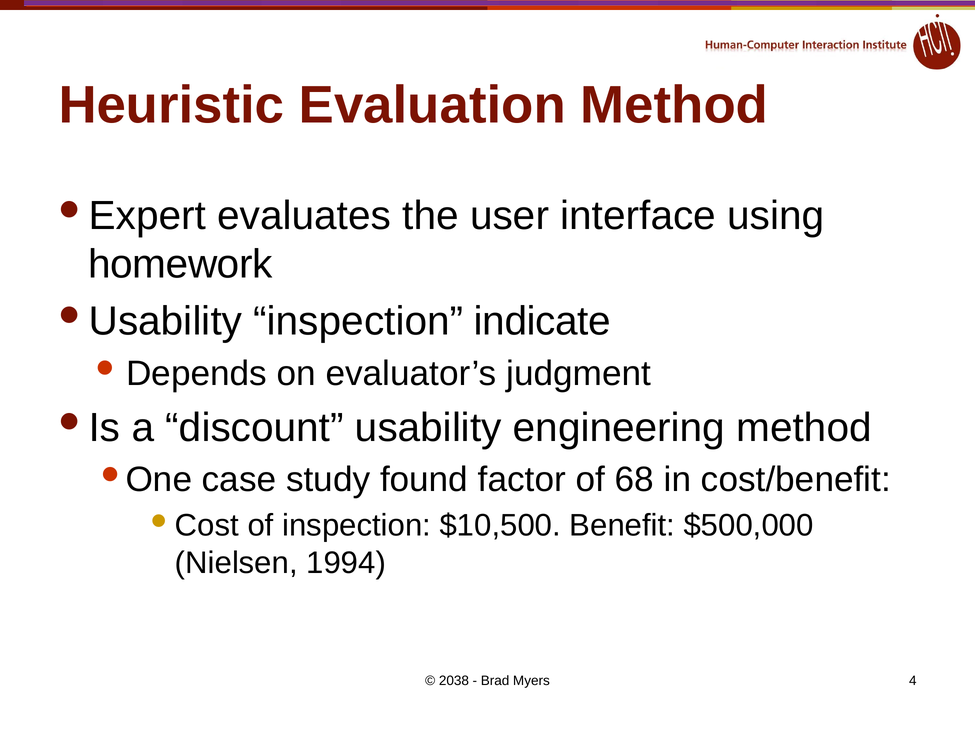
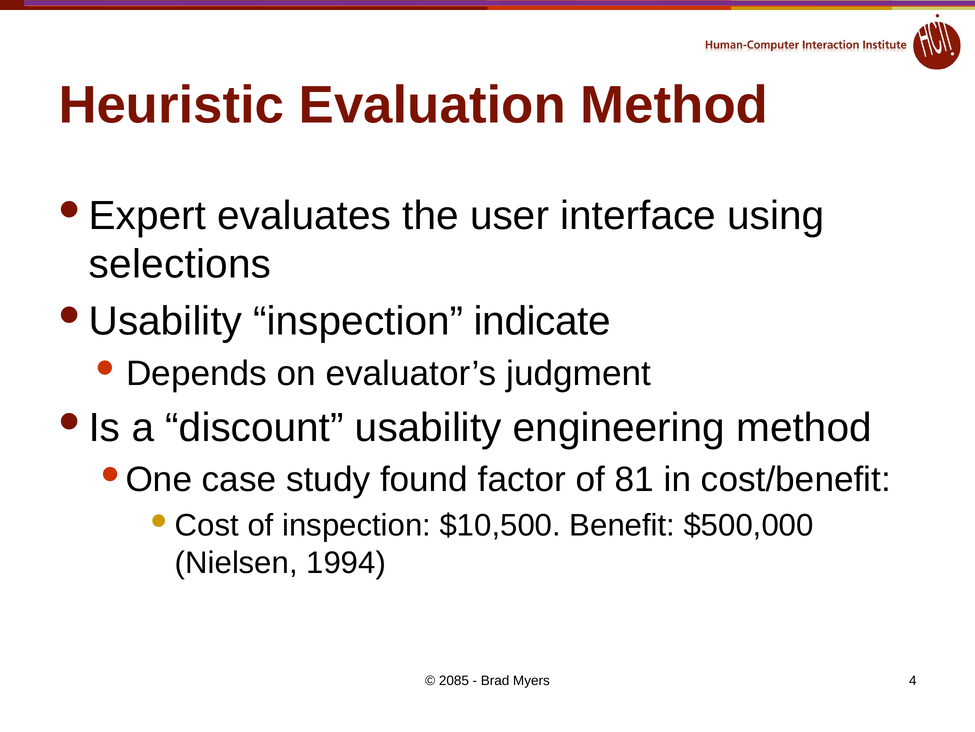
homework: homework -> selections
68: 68 -> 81
2038: 2038 -> 2085
